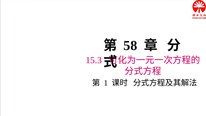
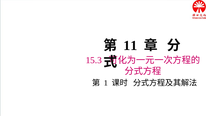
58: 58 -> 11
